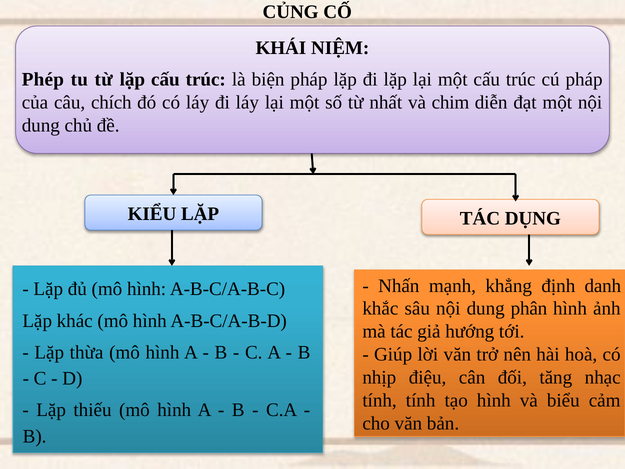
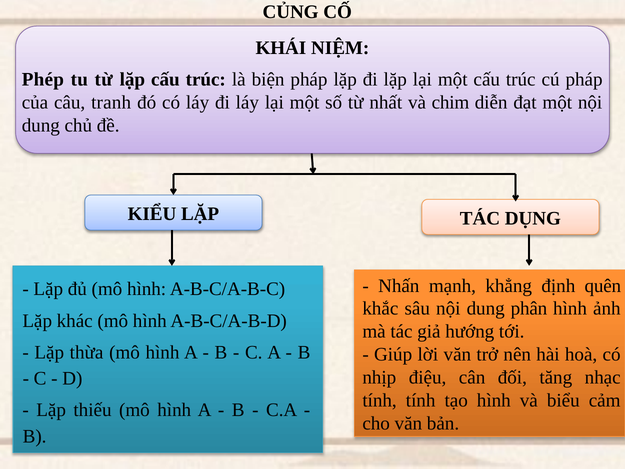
chích: chích -> tranh
danh: danh -> quên
